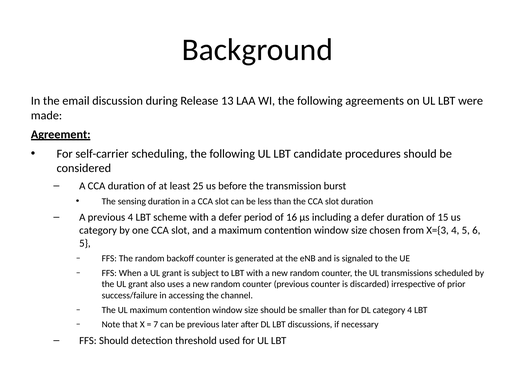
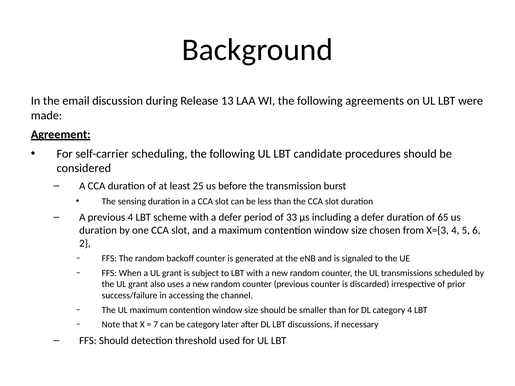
16: 16 -> 33
15: 15 -> 65
category at (98, 230): category -> duration
5 at (85, 243): 5 -> 2
be previous: previous -> category
